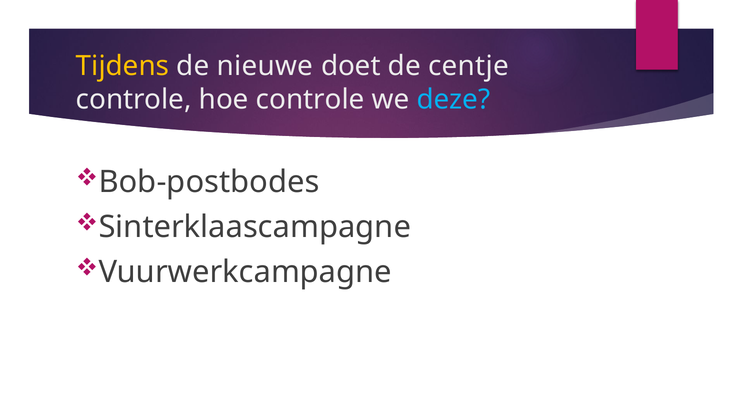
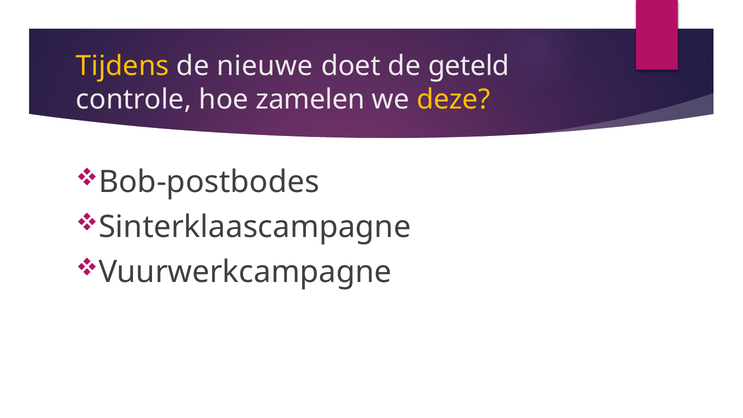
centje: centje -> geteld
hoe controle: controle -> zamelen
deze colour: light blue -> yellow
